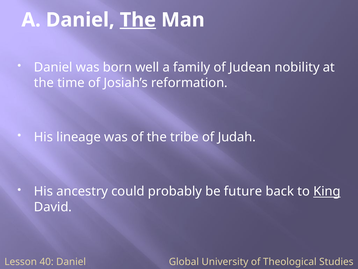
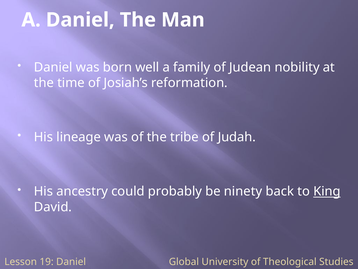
The at (138, 20) underline: present -> none
future: future -> ninety
40: 40 -> 19
